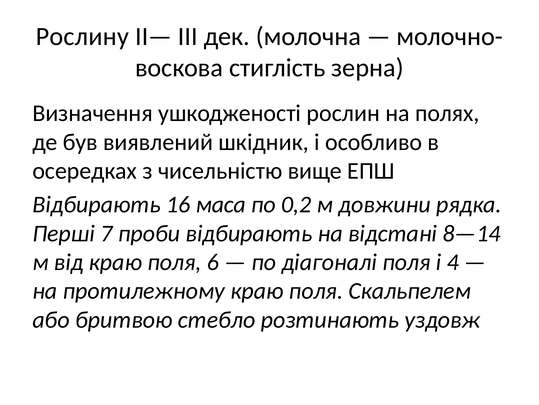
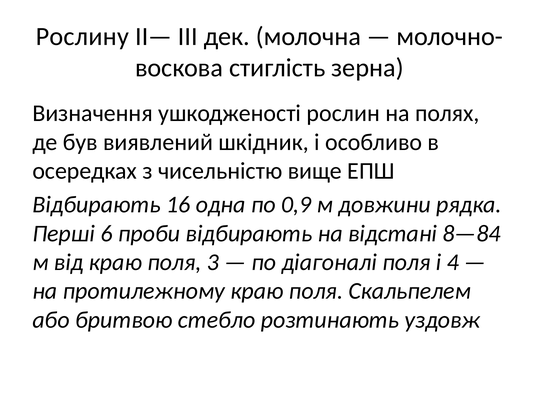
маса: маса -> одна
0,2: 0,2 -> 0,9
7: 7 -> 6
8—14: 8—14 -> 8—84
6: 6 -> 3
